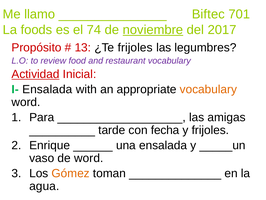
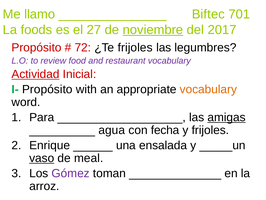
74: 74 -> 27
13: 13 -> 72
I- Ensalada: Ensalada -> Propósito
amigas underline: none -> present
tarde: tarde -> agua
vaso underline: none -> present
de word: word -> meal
Gómez colour: orange -> purple
agua: agua -> arroz
